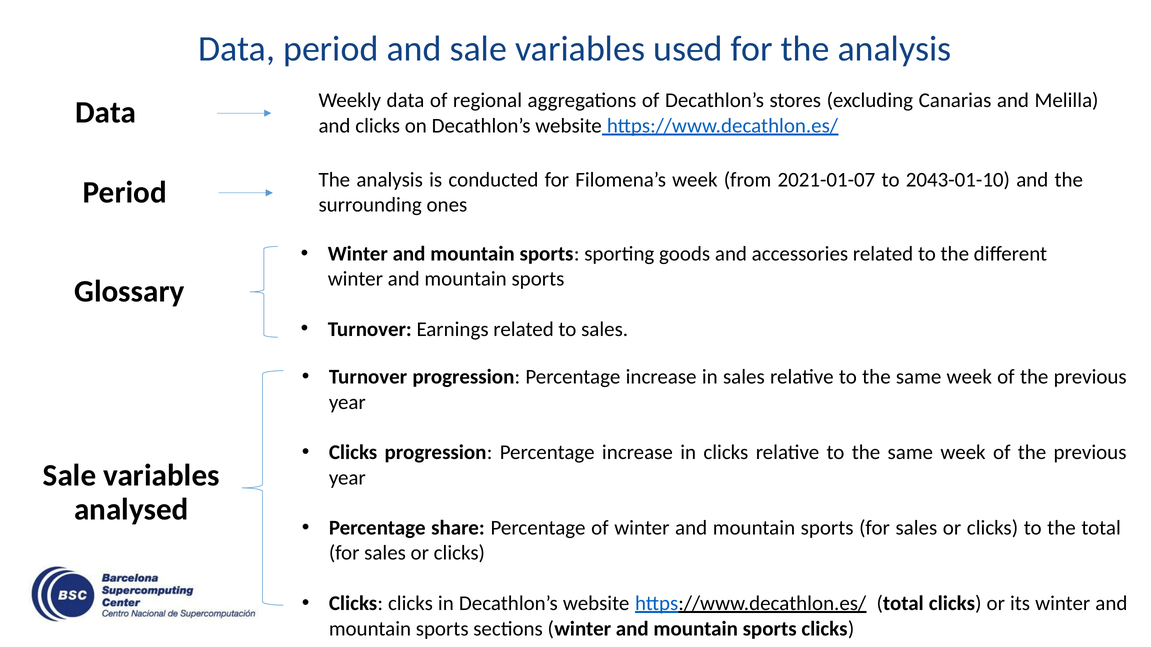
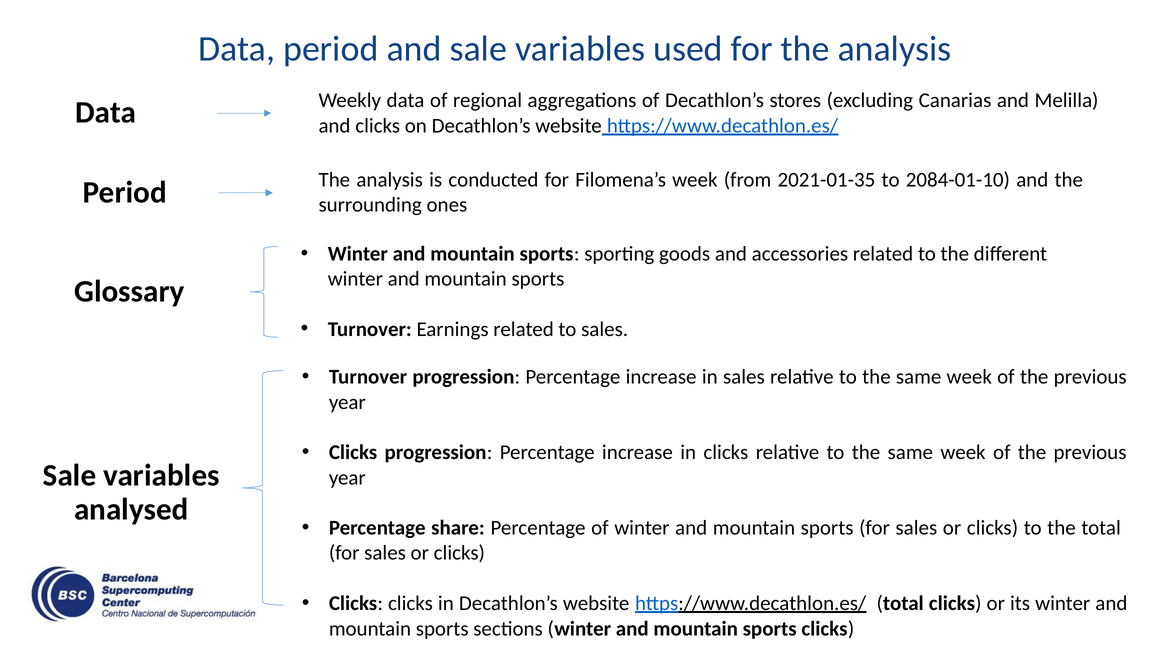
2021-01-07: 2021-01-07 -> 2021-01-35
2043-01-10: 2043-01-10 -> 2084-01-10
